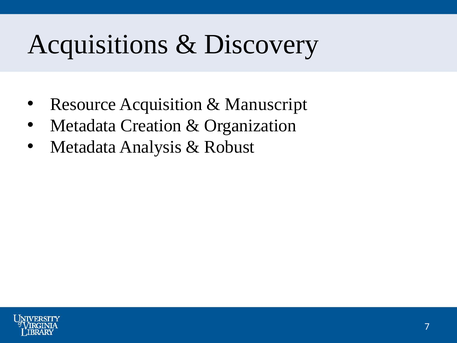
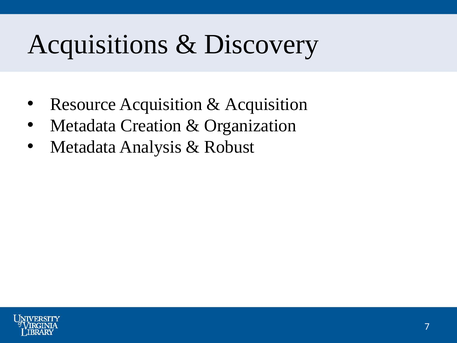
Manuscript at (266, 104): Manuscript -> Acquisition
